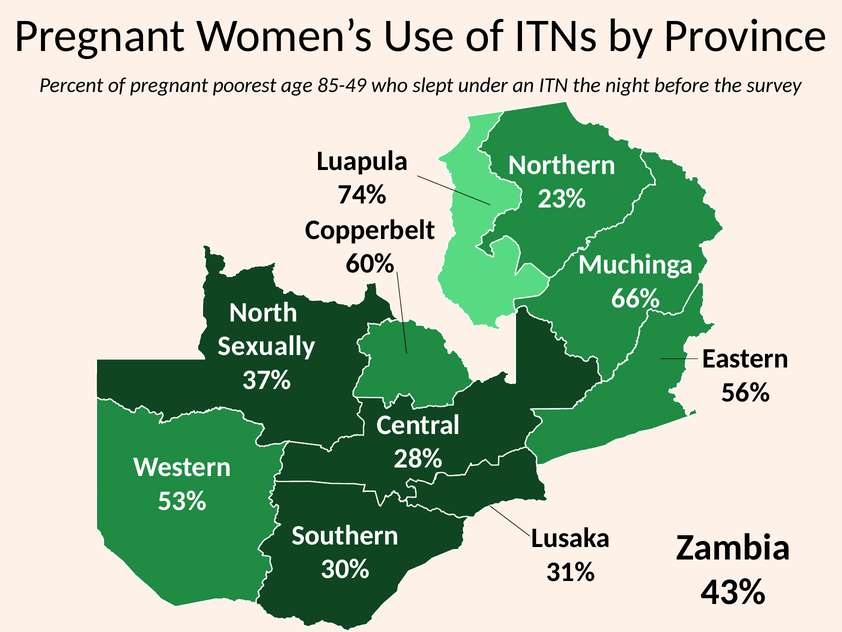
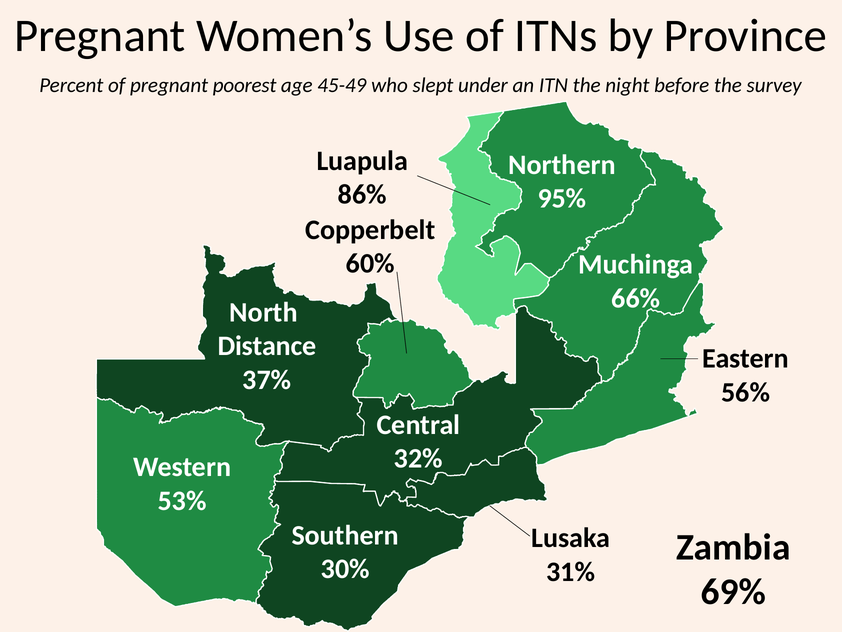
85-49: 85-49 -> 45-49
74%: 74% -> 86%
23%: 23% -> 95%
Sexually: Sexually -> Distance
28%: 28% -> 32%
43%: 43% -> 69%
